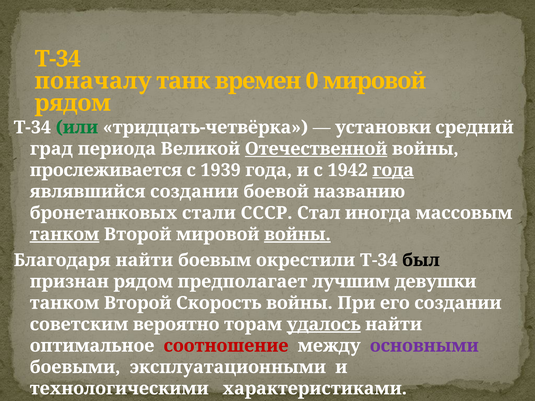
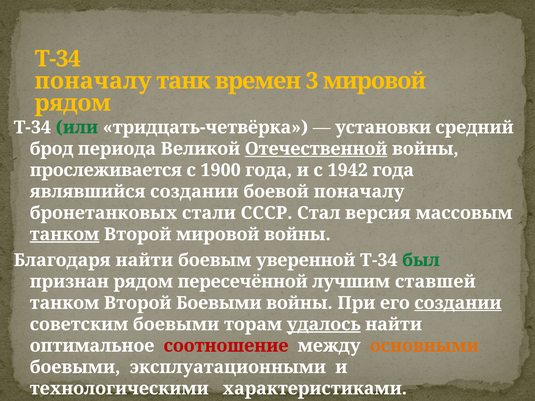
0: 0 -> 3
град: град -> брод
1939: 1939 -> 1900
года at (393, 170) underline: present -> none
боевой названию: названию -> поначалу
иногда: иногда -> версия
войны at (297, 234) underline: present -> none
окрестили: окрестили -> уверенной
был colour: black -> green
предполагает: предполагает -> пересечённой
девушки: девушки -> ставшей
Второй Скорость: Скорость -> Боевыми
создании at (458, 303) underline: none -> present
советским вероятно: вероятно -> боевыми
основными colour: purple -> orange
